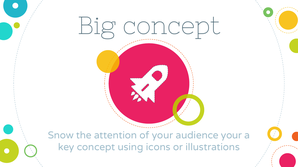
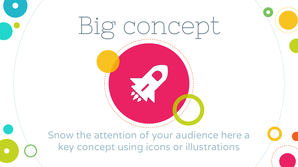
audience your: your -> here
